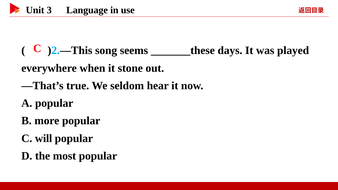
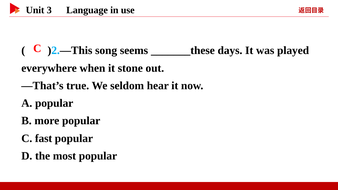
will: will -> fast
